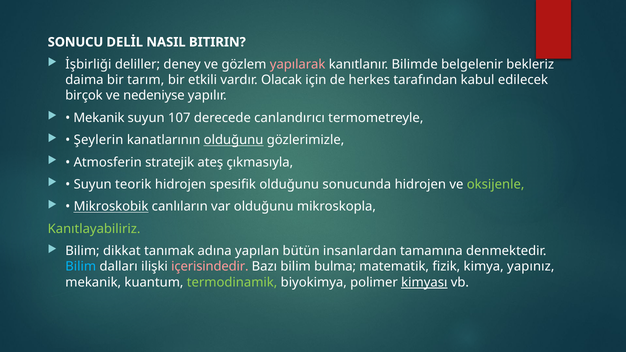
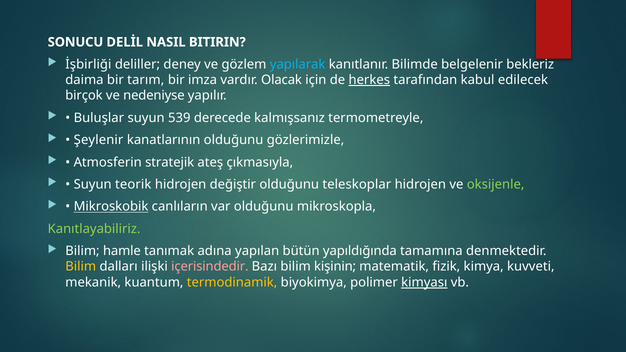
yapılarak colour: pink -> light blue
etkili: etkili -> imza
herkes underline: none -> present
Mekanik at (99, 118): Mekanik -> Buluşlar
107: 107 -> 539
canlandırıcı: canlandırıcı -> kalmışsanız
Şeylerin: Şeylerin -> Şeylenir
olduğunu at (234, 140) underline: present -> none
spesifik: spesifik -> değiştir
sonucunda: sonucunda -> teleskoplar
dikkat: dikkat -> hamle
insanlardan: insanlardan -> yapıldığında
Bilim at (81, 267) colour: light blue -> yellow
bulma: bulma -> kişinin
yapınız: yapınız -> kuvveti
termodinamik colour: light green -> yellow
